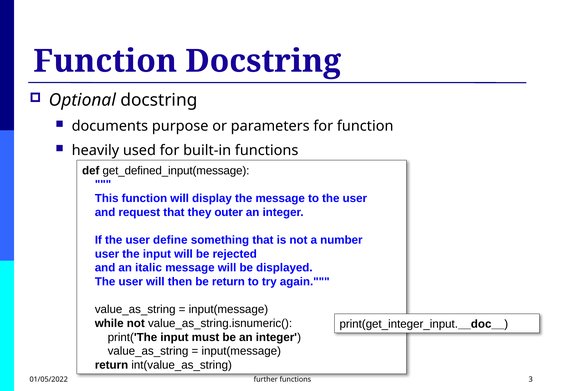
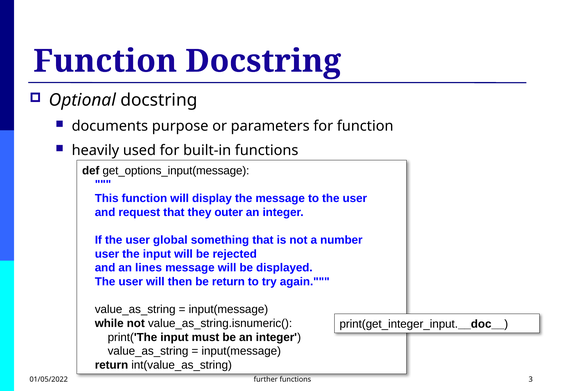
get_defined_input(message: get_defined_input(message -> get_options_input(message
define: define -> global
italic: italic -> lines
